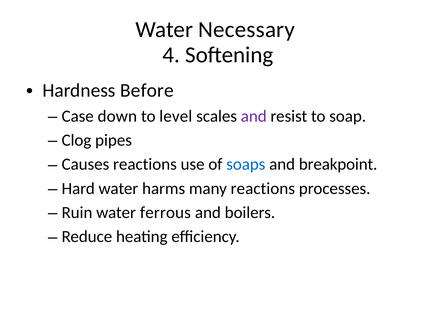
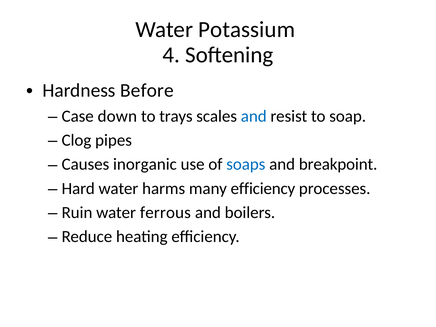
Necessary: Necessary -> Potassium
level: level -> trays
and at (254, 116) colour: purple -> blue
Causes reactions: reactions -> inorganic
many reactions: reactions -> efficiency
